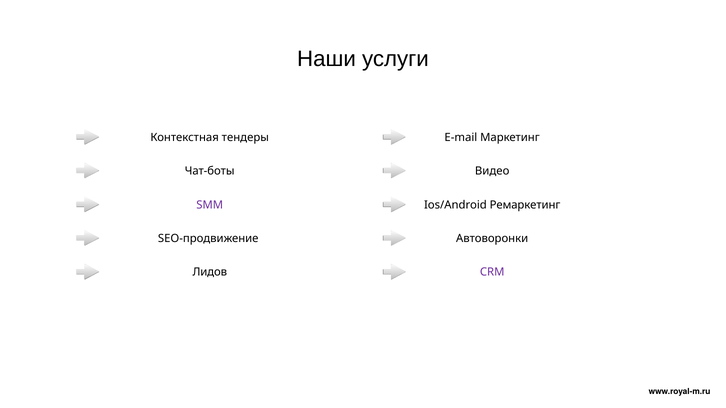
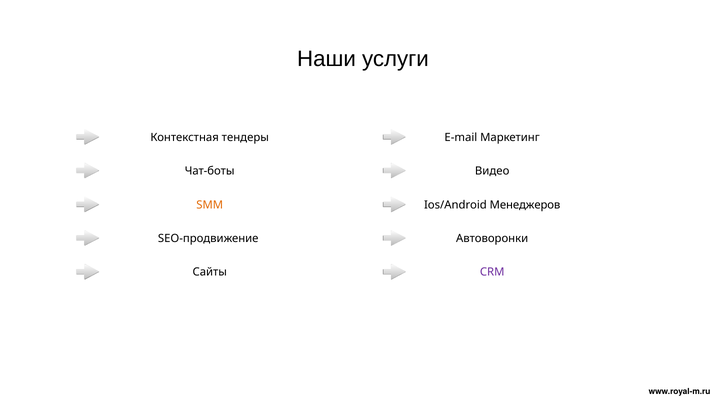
SMM colour: purple -> orange
Ремаркетинг: Ремаркетинг -> Менеджеров
Лидов: Лидов -> Сайты
